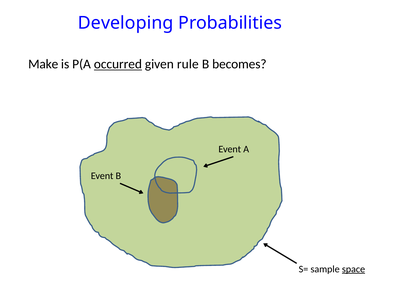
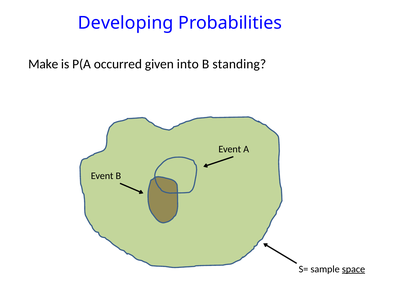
occurred underline: present -> none
rule: rule -> into
becomes: becomes -> standing
